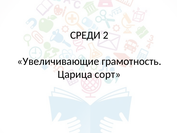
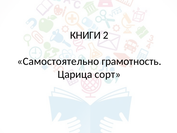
СРЕДИ: СРЕДИ -> КНИГИ
Увеличивающие: Увеличивающие -> Самостоятельно
